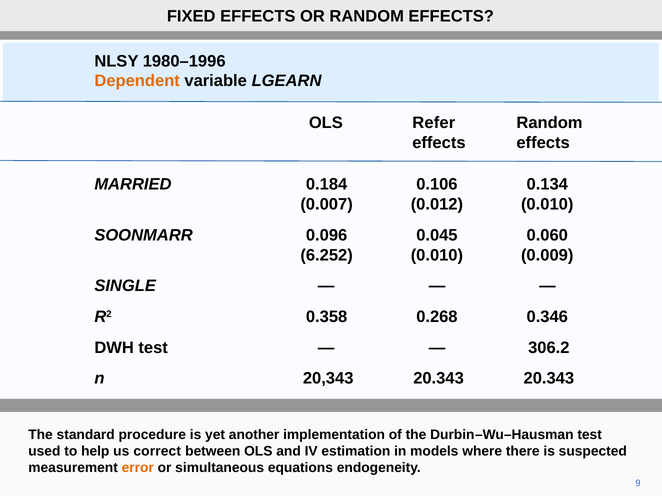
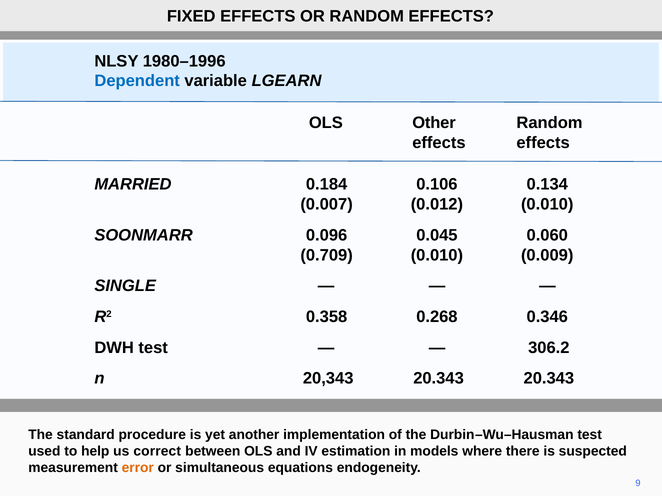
Dependent colour: orange -> blue
Refer: Refer -> Other
6.252: 6.252 -> 0.709
